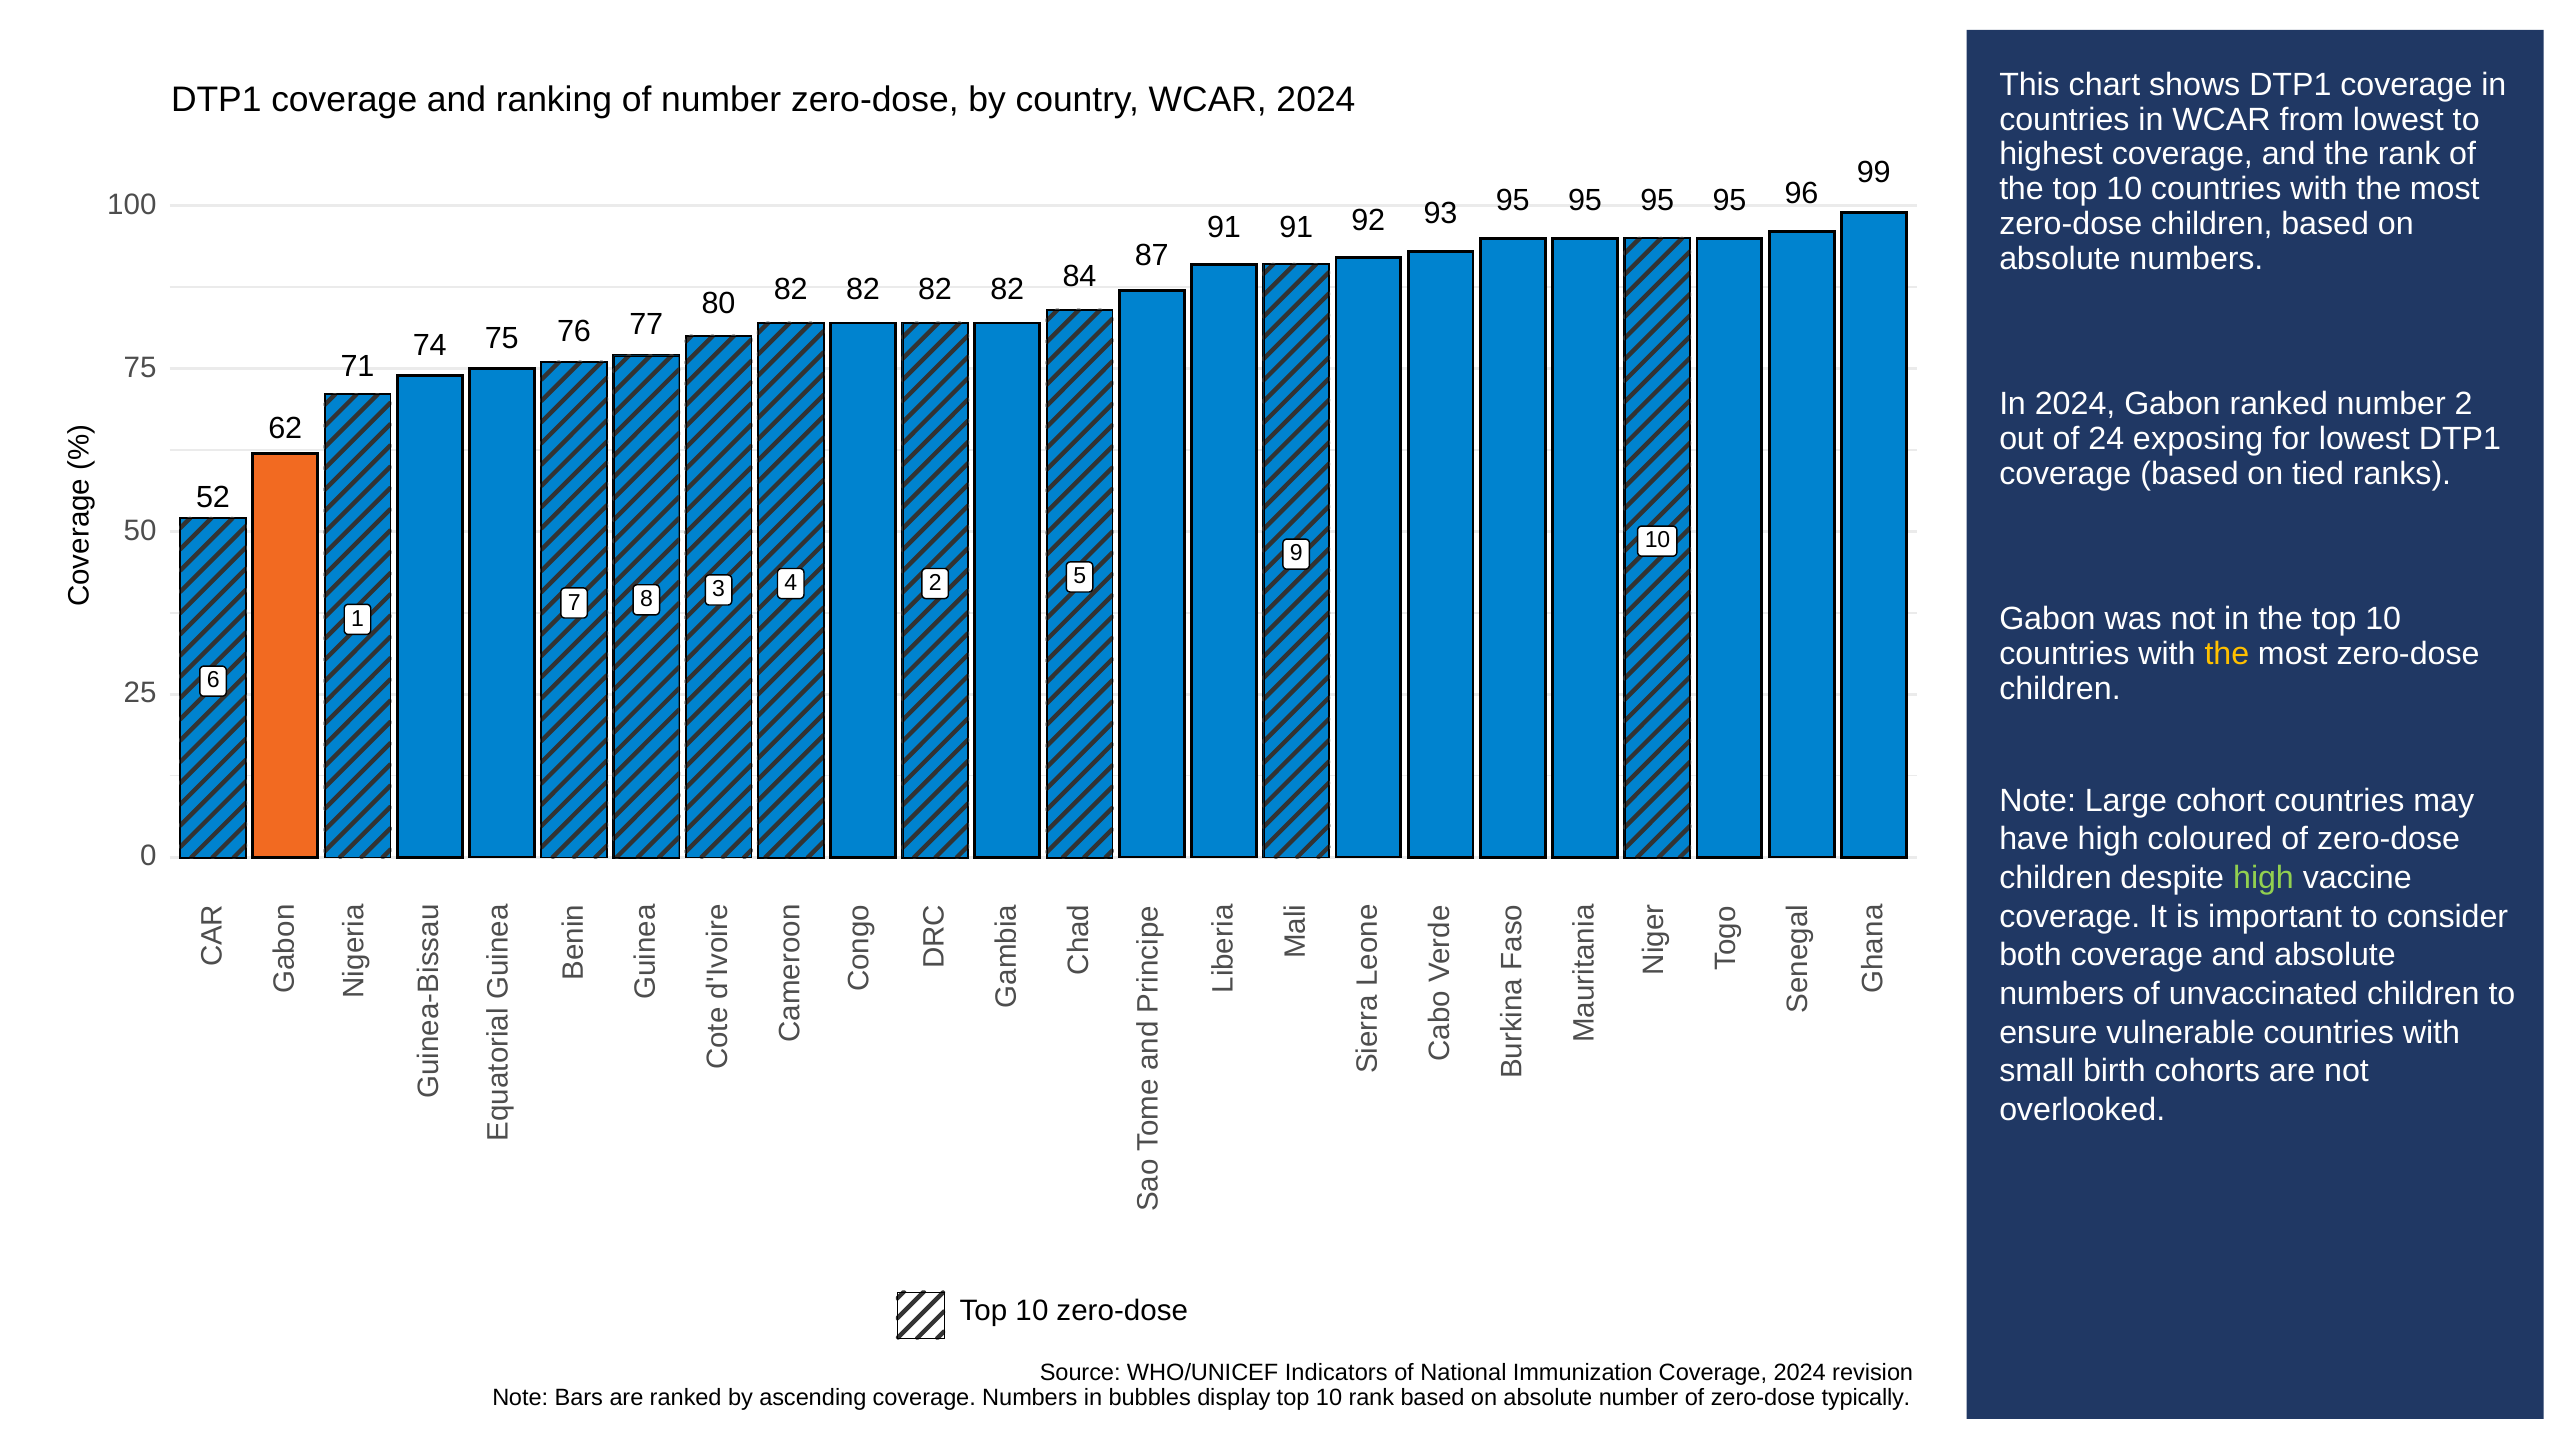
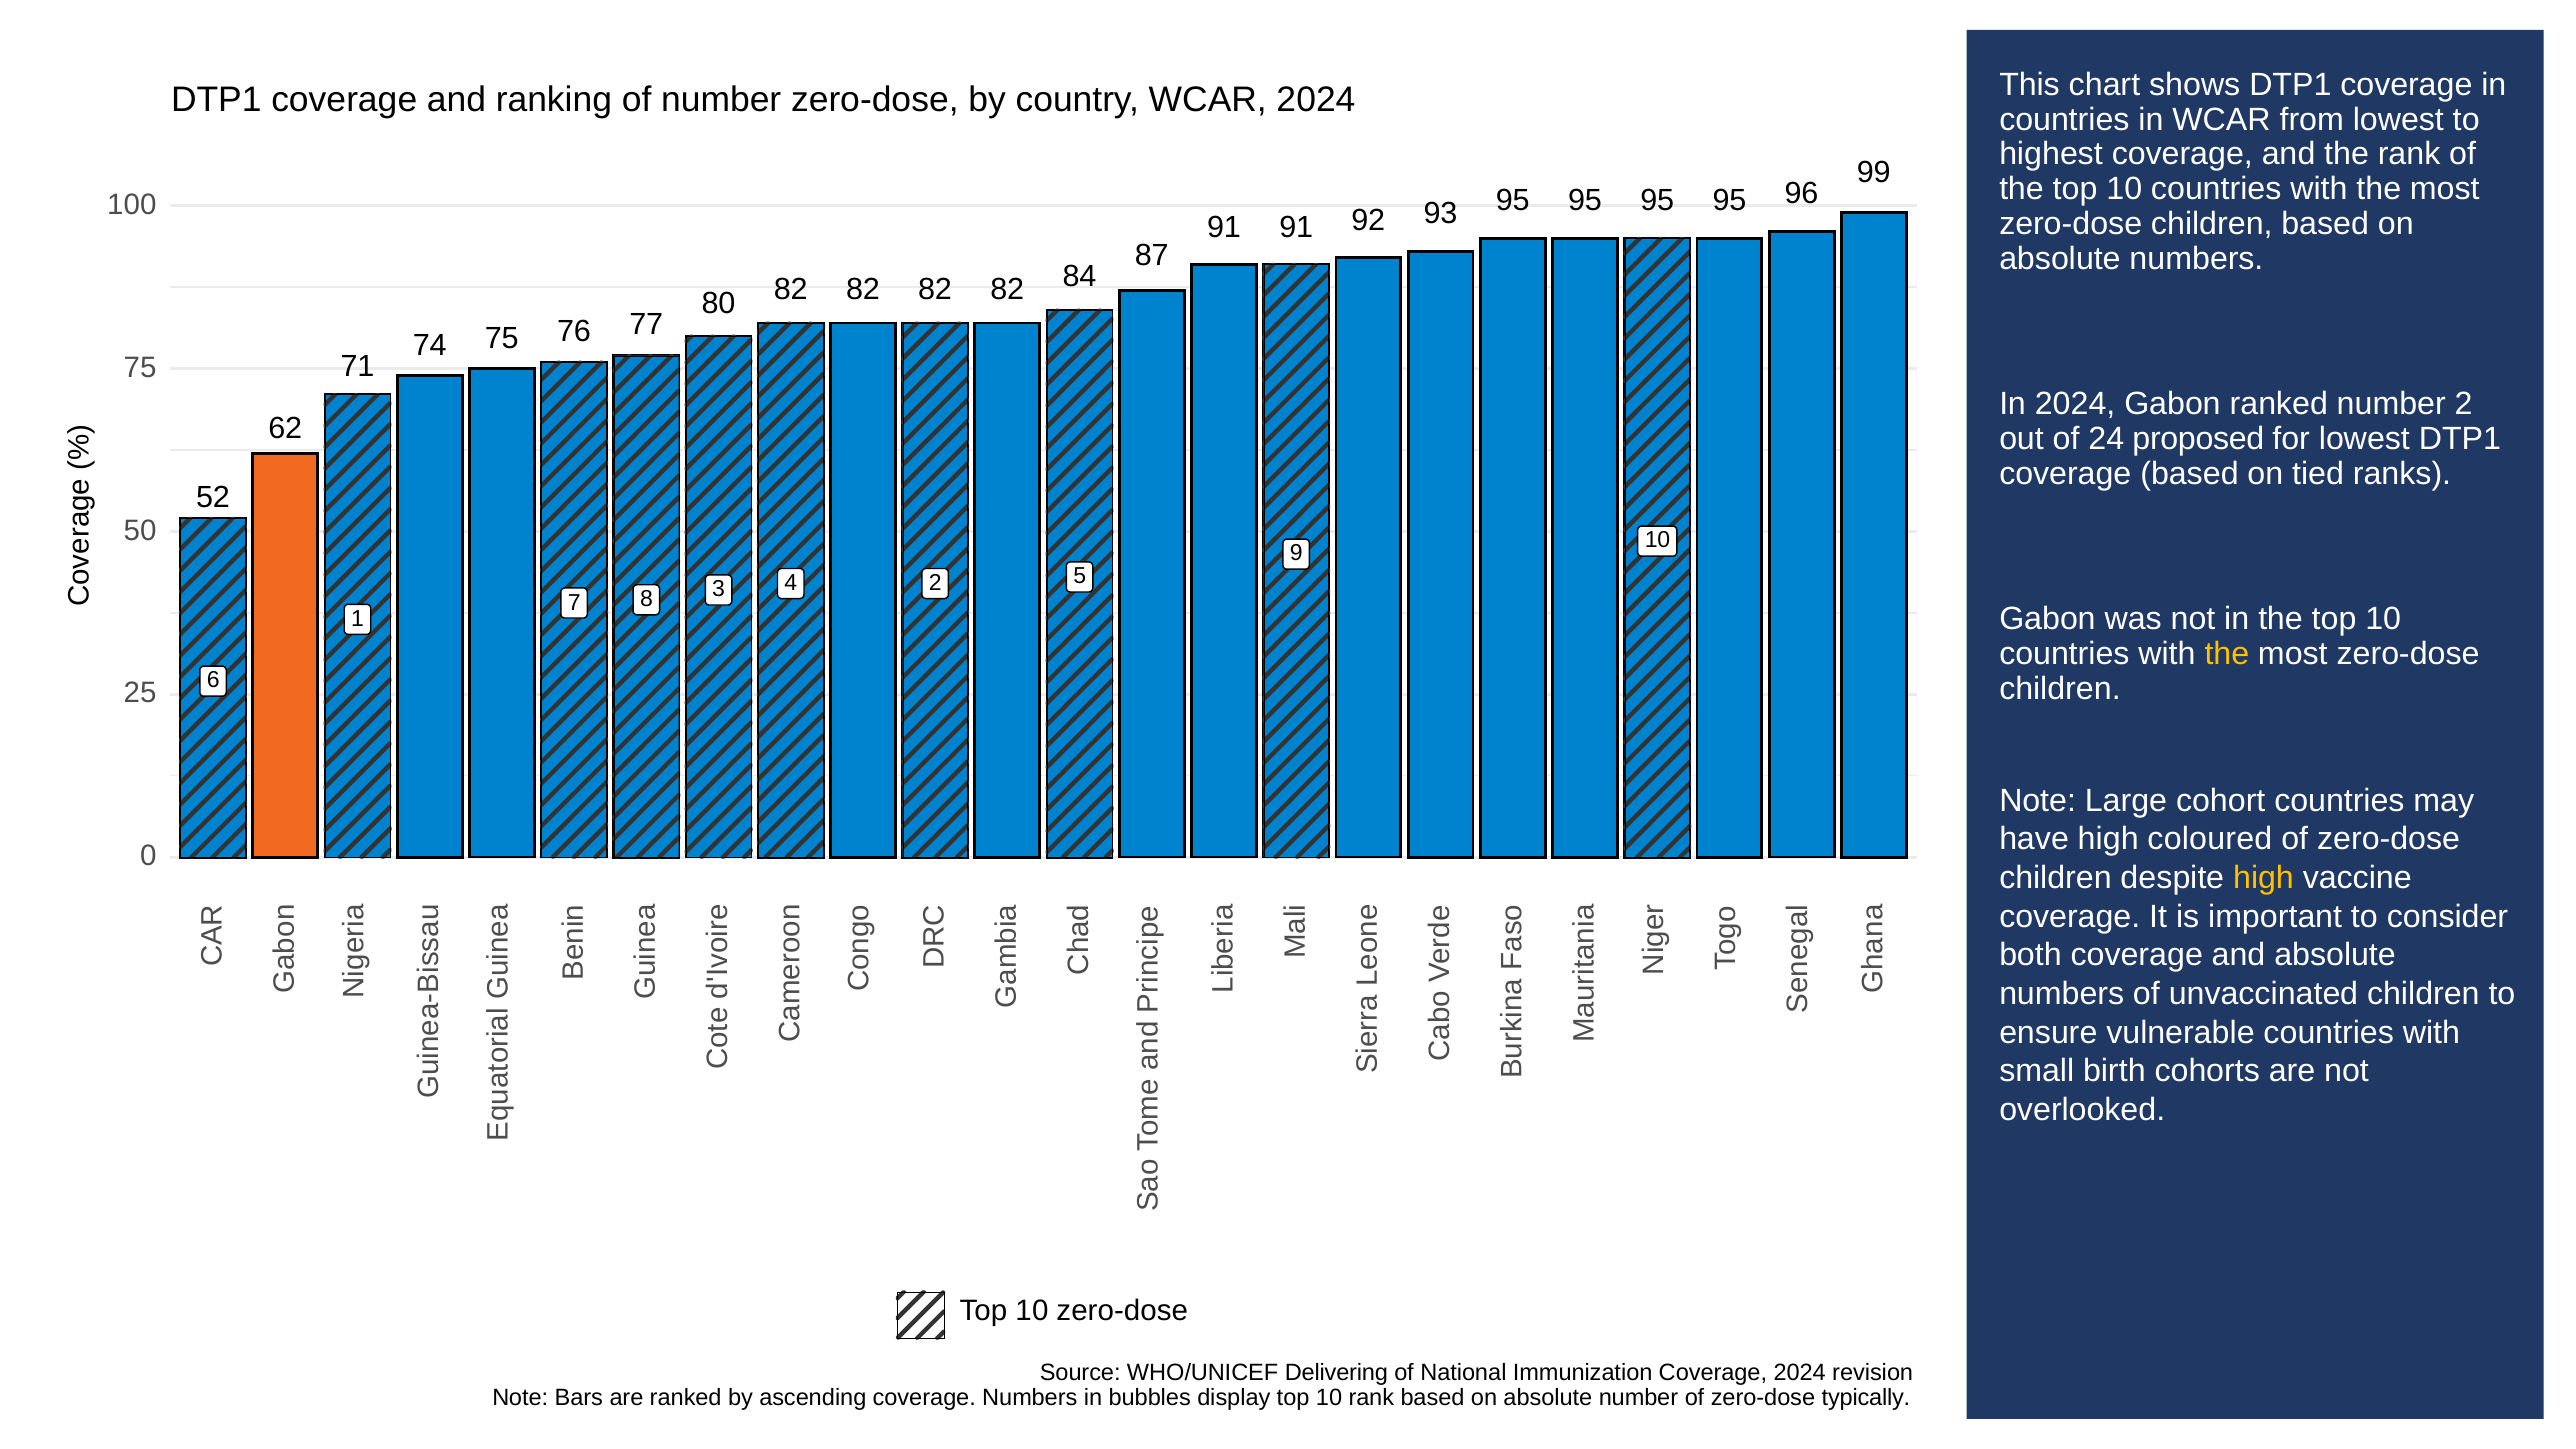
exposing: exposing -> proposed
high at (2264, 878) colour: light green -> yellow
Indicators: Indicators -> Delivering
